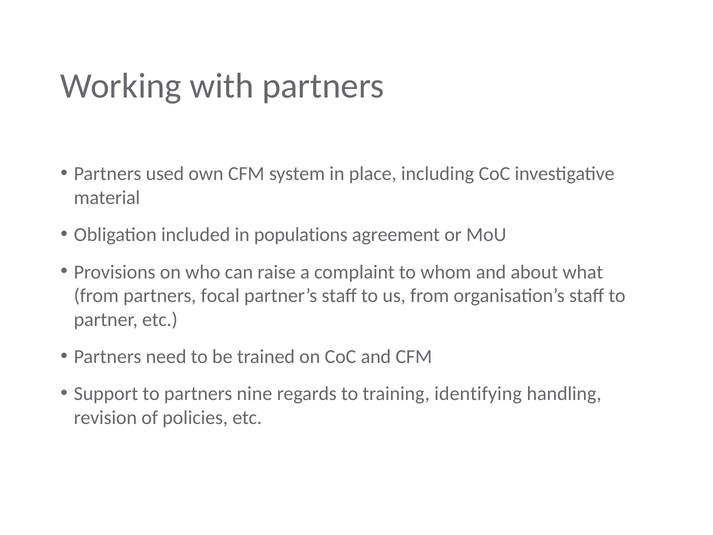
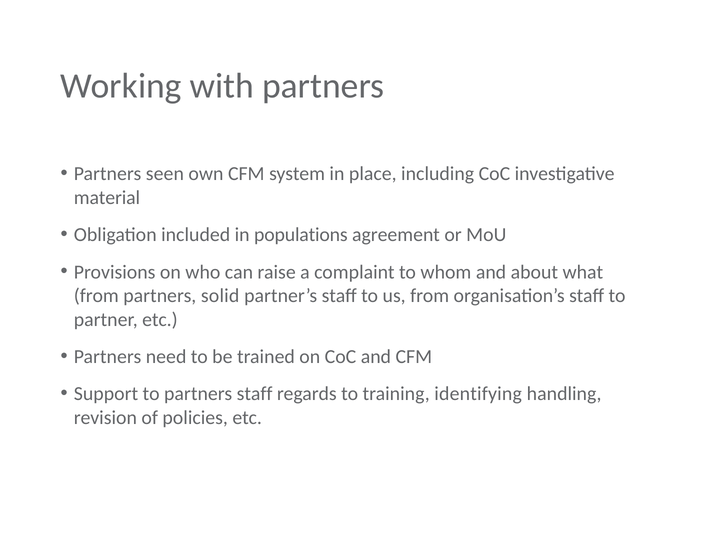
used: used -> seen
focal: focal -> solid
partners nine: nine -> staff
